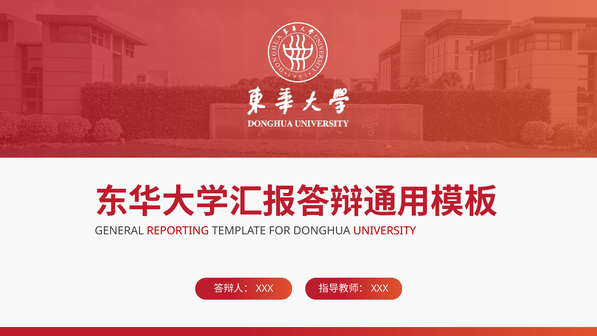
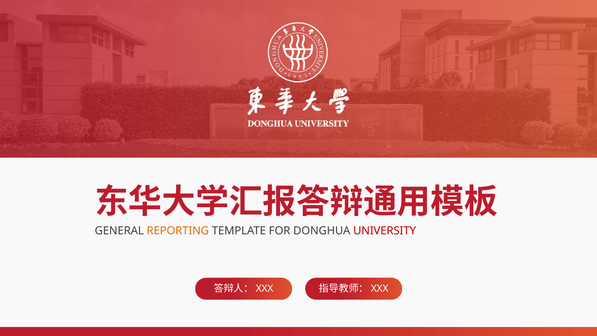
REPORTING colour: red -> orange
